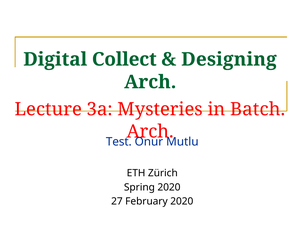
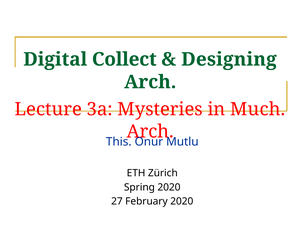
Batch: Batch -> Much
Test: Test -> This
